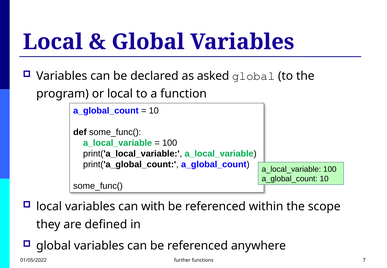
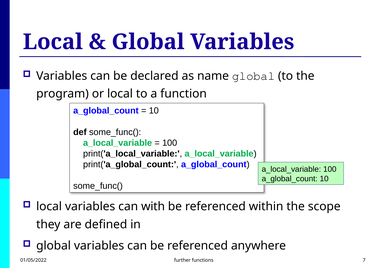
asked: asked -> name
